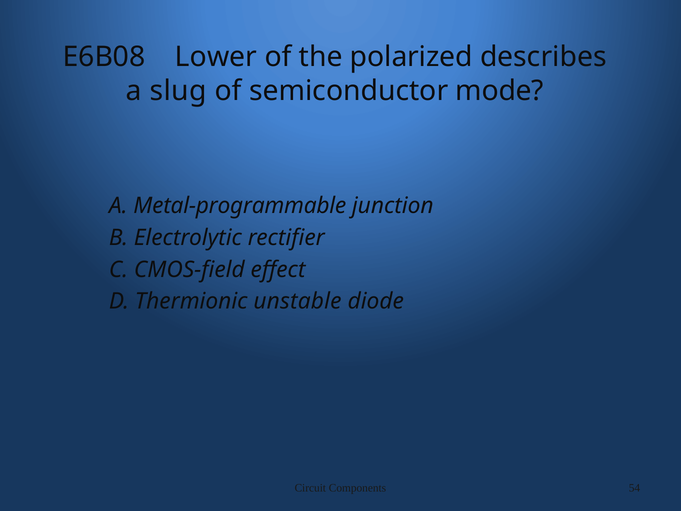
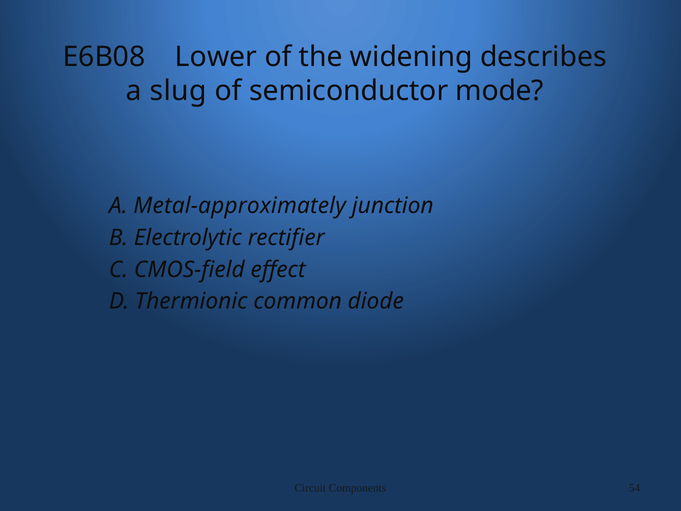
polarized: polarized -> widening
Metal-programmable: Metal-programmable -> Metal-approximately
unstable: unstable -> common
